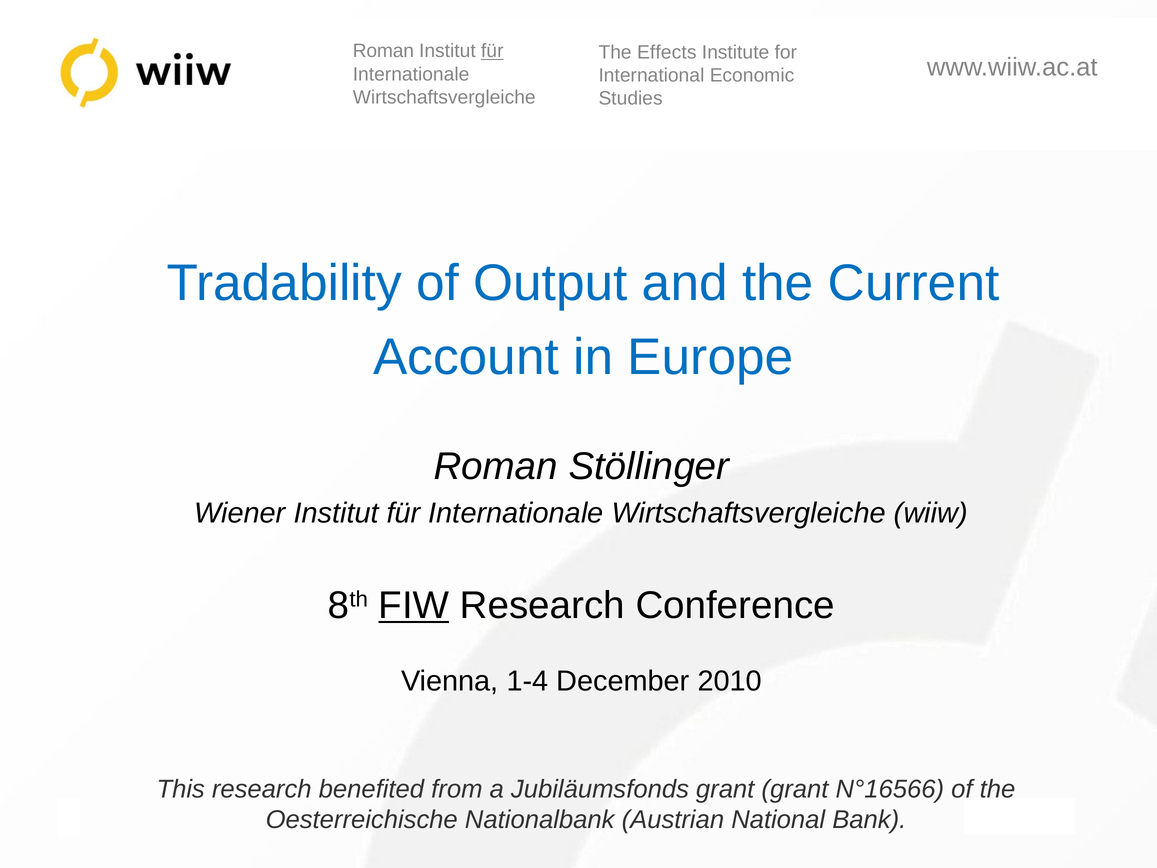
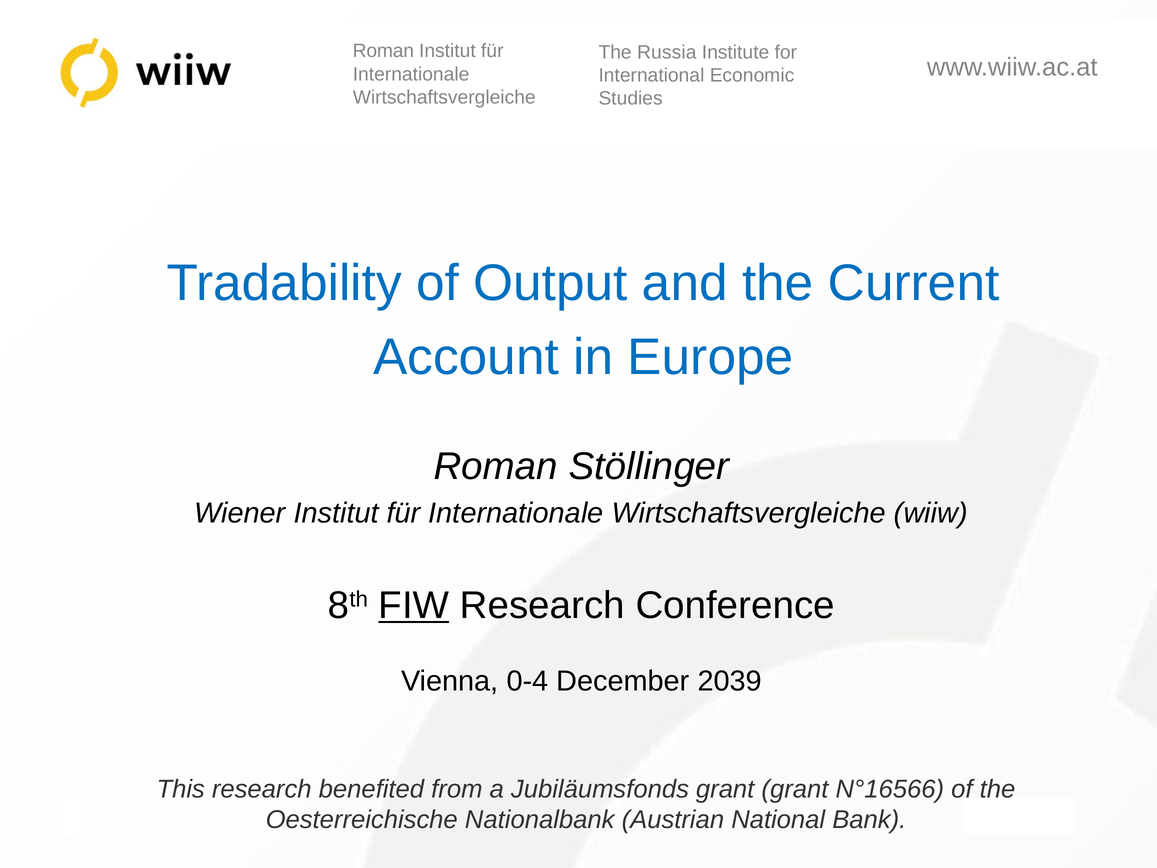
für at (492, 51) underline: present -> none
Effects: Effects -> Russia
1-4: 1-4 -> 0-4
2010: 2010 -> 2039
